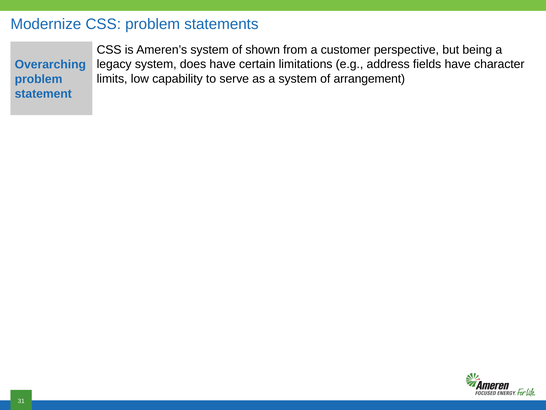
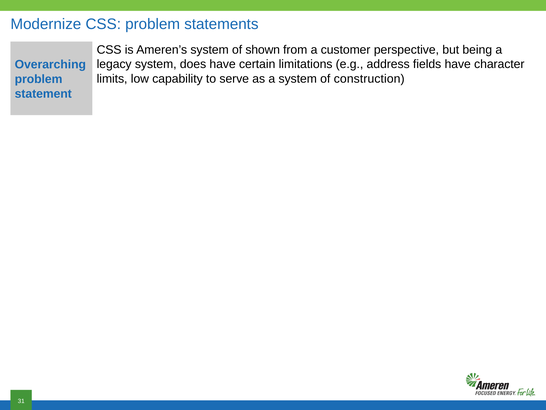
arrangement: arrangement -> construction
